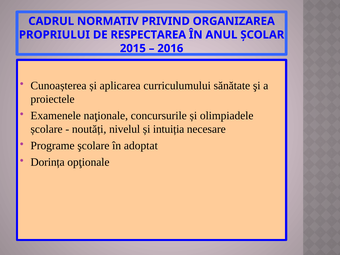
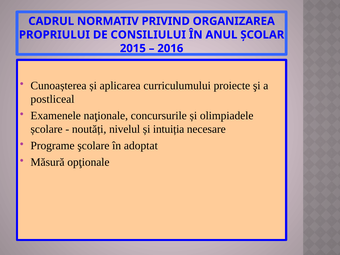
RESPECTAREA: RESPECTAREA -> CONSILIULUI
sănătate: sănătate -> proiecte
proiectele: proiectele -> postliceal
Dorința: Dorința -> Măsură
